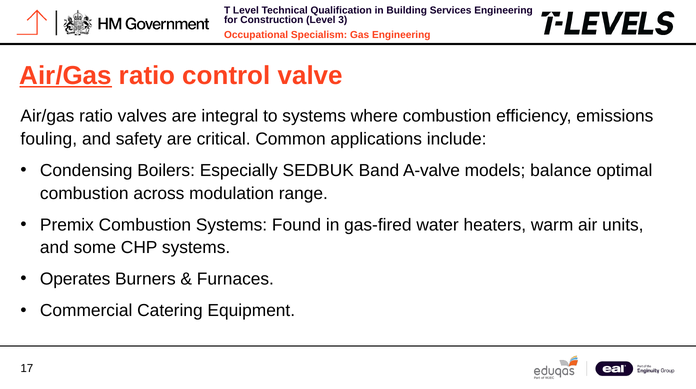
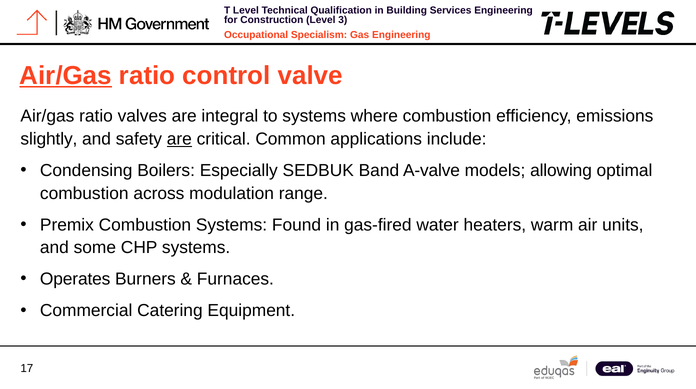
fouling: fouling -> slightly
are at (179, 139) underline: none -> present
balance: balance -> allowing
